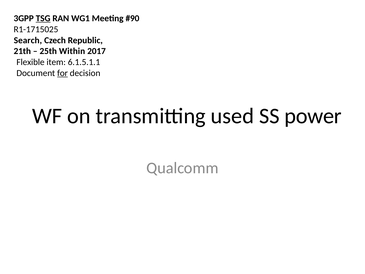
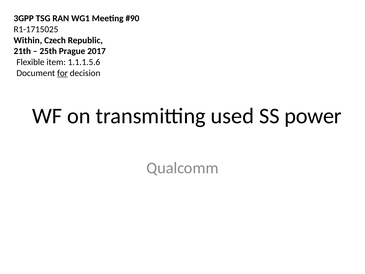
TSG underline: present -> none
Search: Search -> Within
Within: Within -> Prague
6.1.5.1.1: 6.1.5.1.1 -> 1.1.1.5.6
